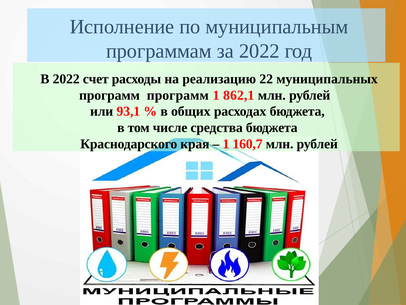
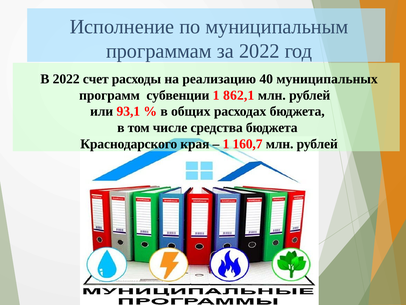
22: 22 -> 40
программ программ: программ -> субвенции
